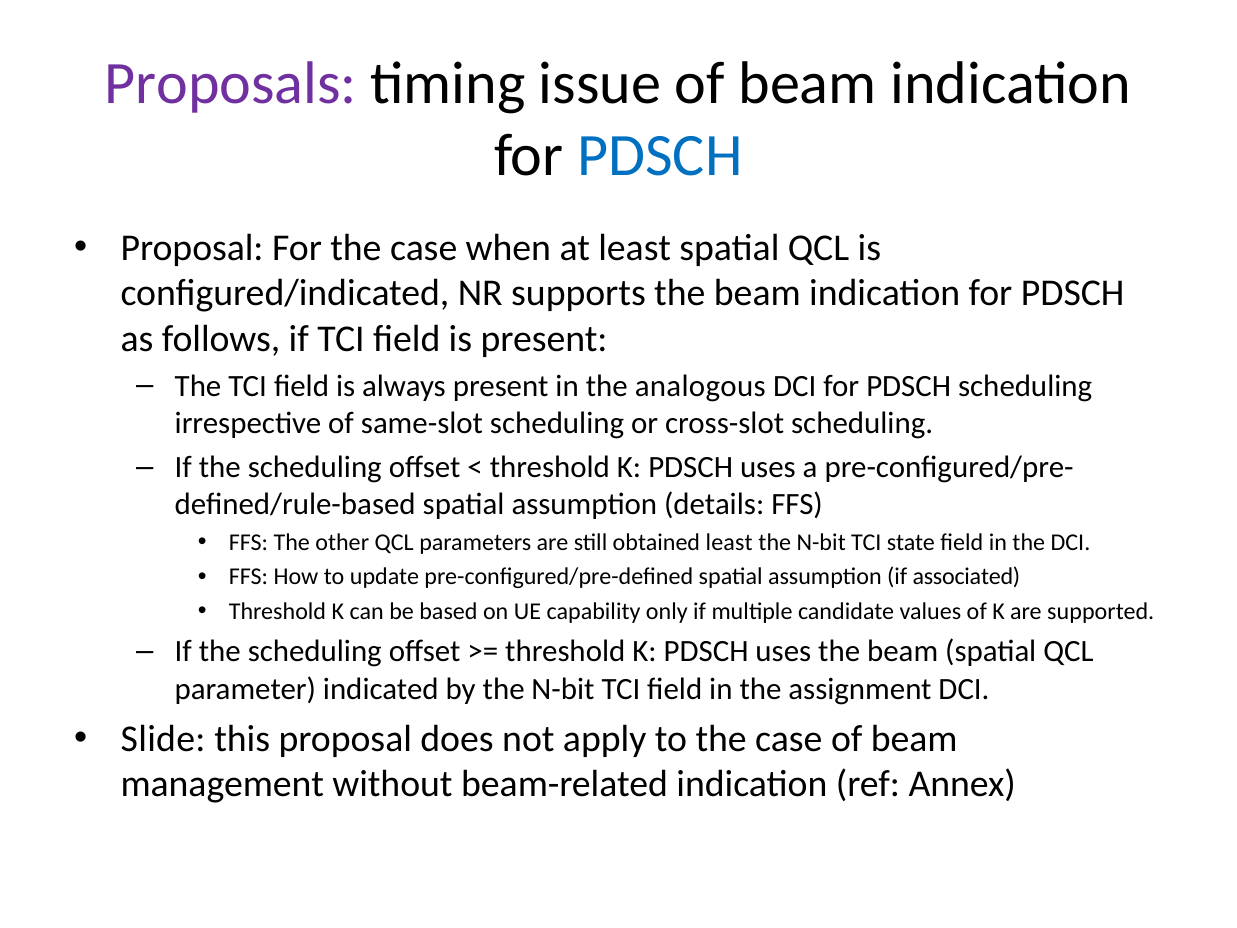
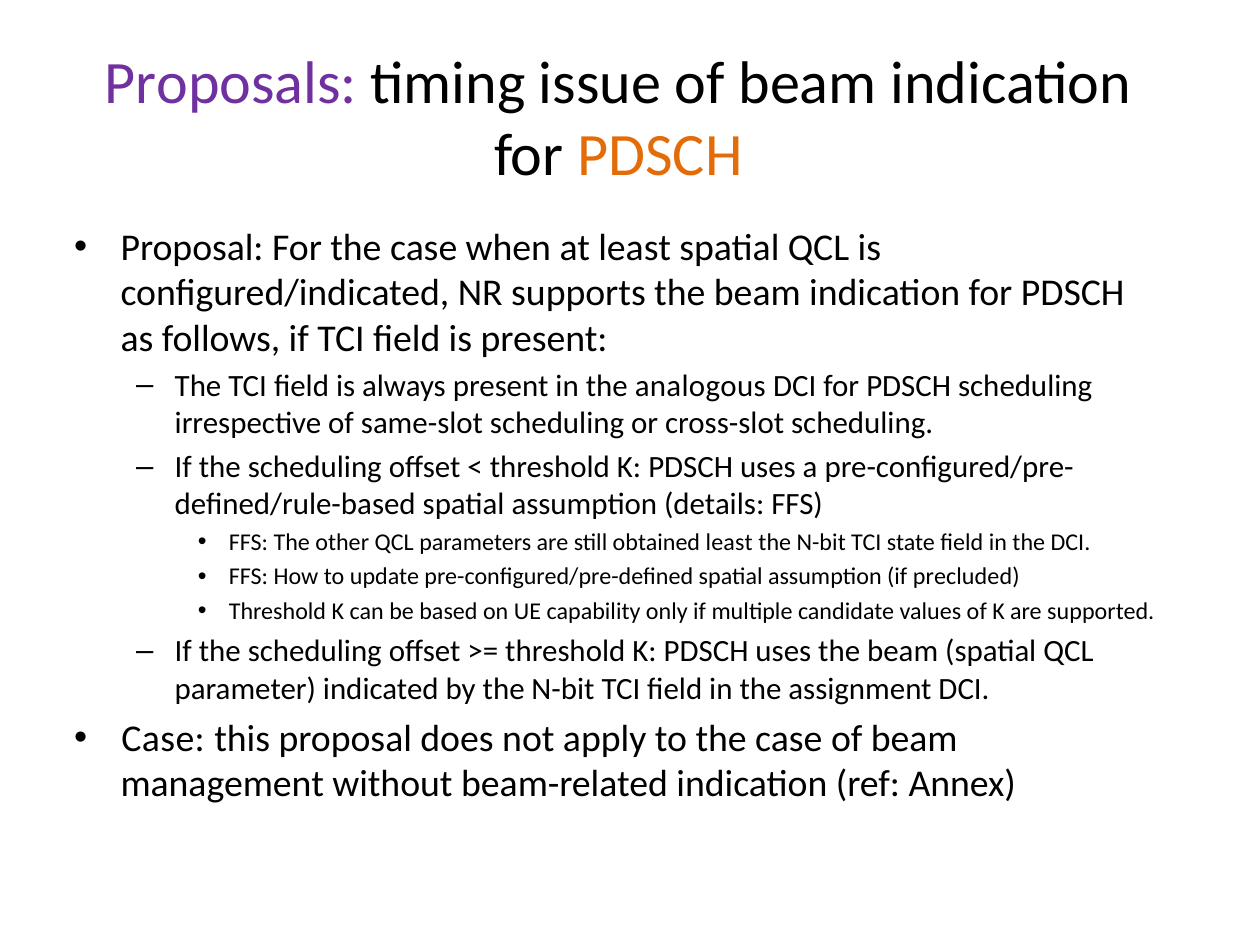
PDSCH at (660, 156) colour: blue -> orange
associated: associated -> precluded
Slide at (163, 739): Slide -> Case
